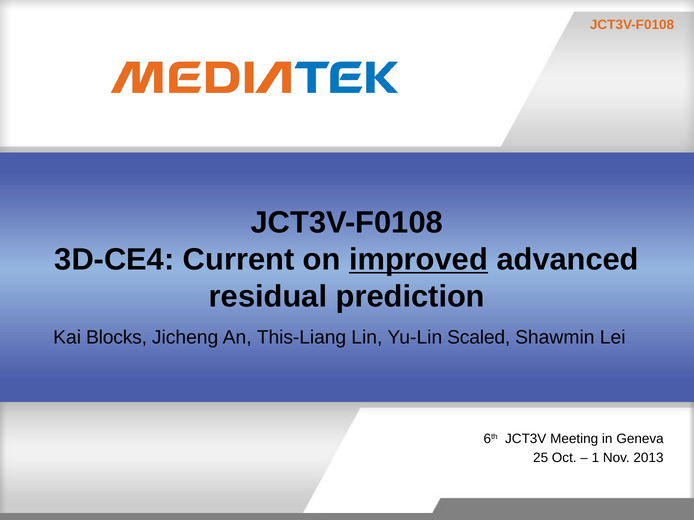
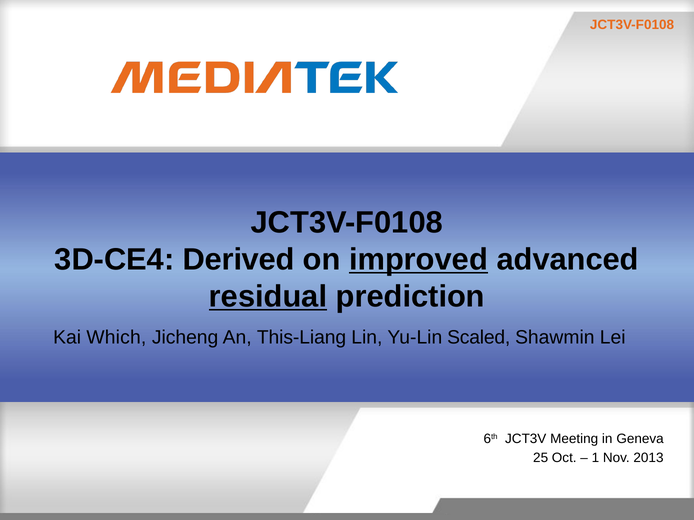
Current: Current -> Derived
residual underline: none -> present
Blocks: Blocks -> Which
